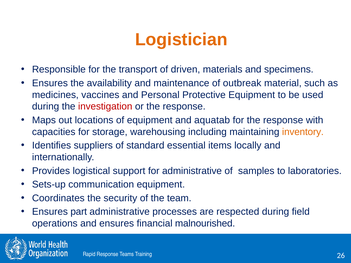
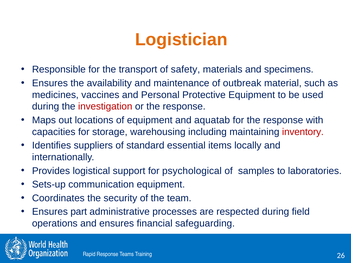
driven: driven -> safety
inventory colour: orange -> red
for administrative: administrative -> psychological
malnourished: malnourished -> safeguarding
